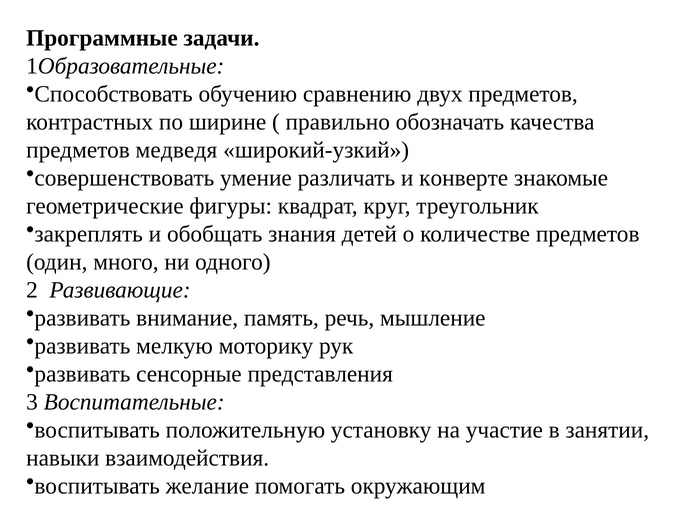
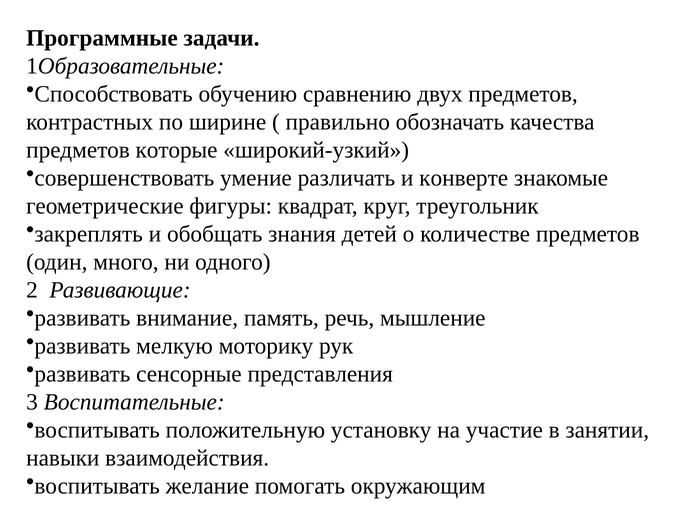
медведя: медведя -> которые
